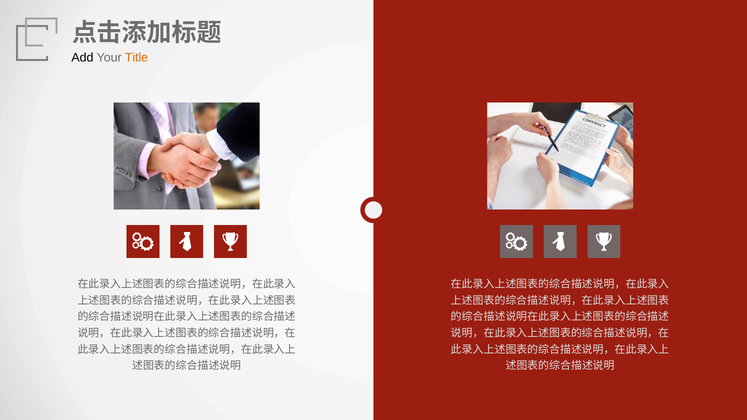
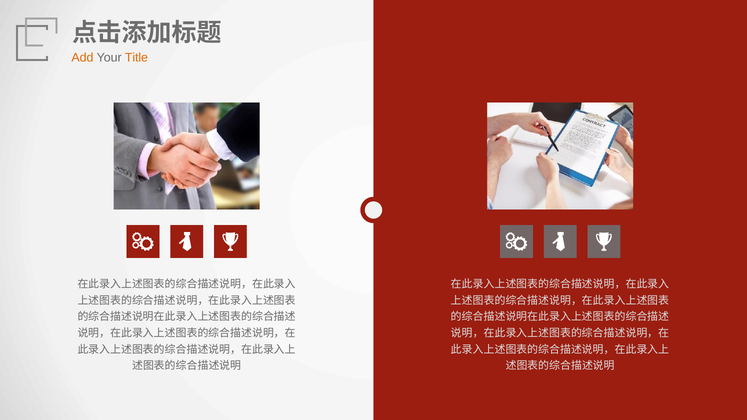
Add colour: black -> orange
